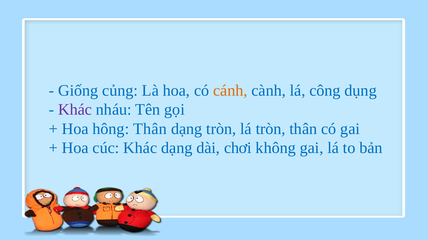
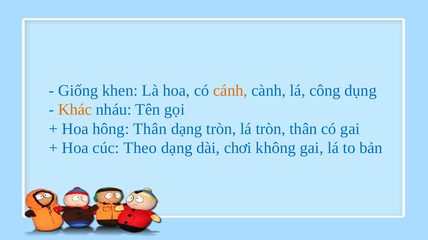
củng: củng -> khen
Khác at (75, 110) colour: purple -> orange
cúc Khác: Khác -> Theo
